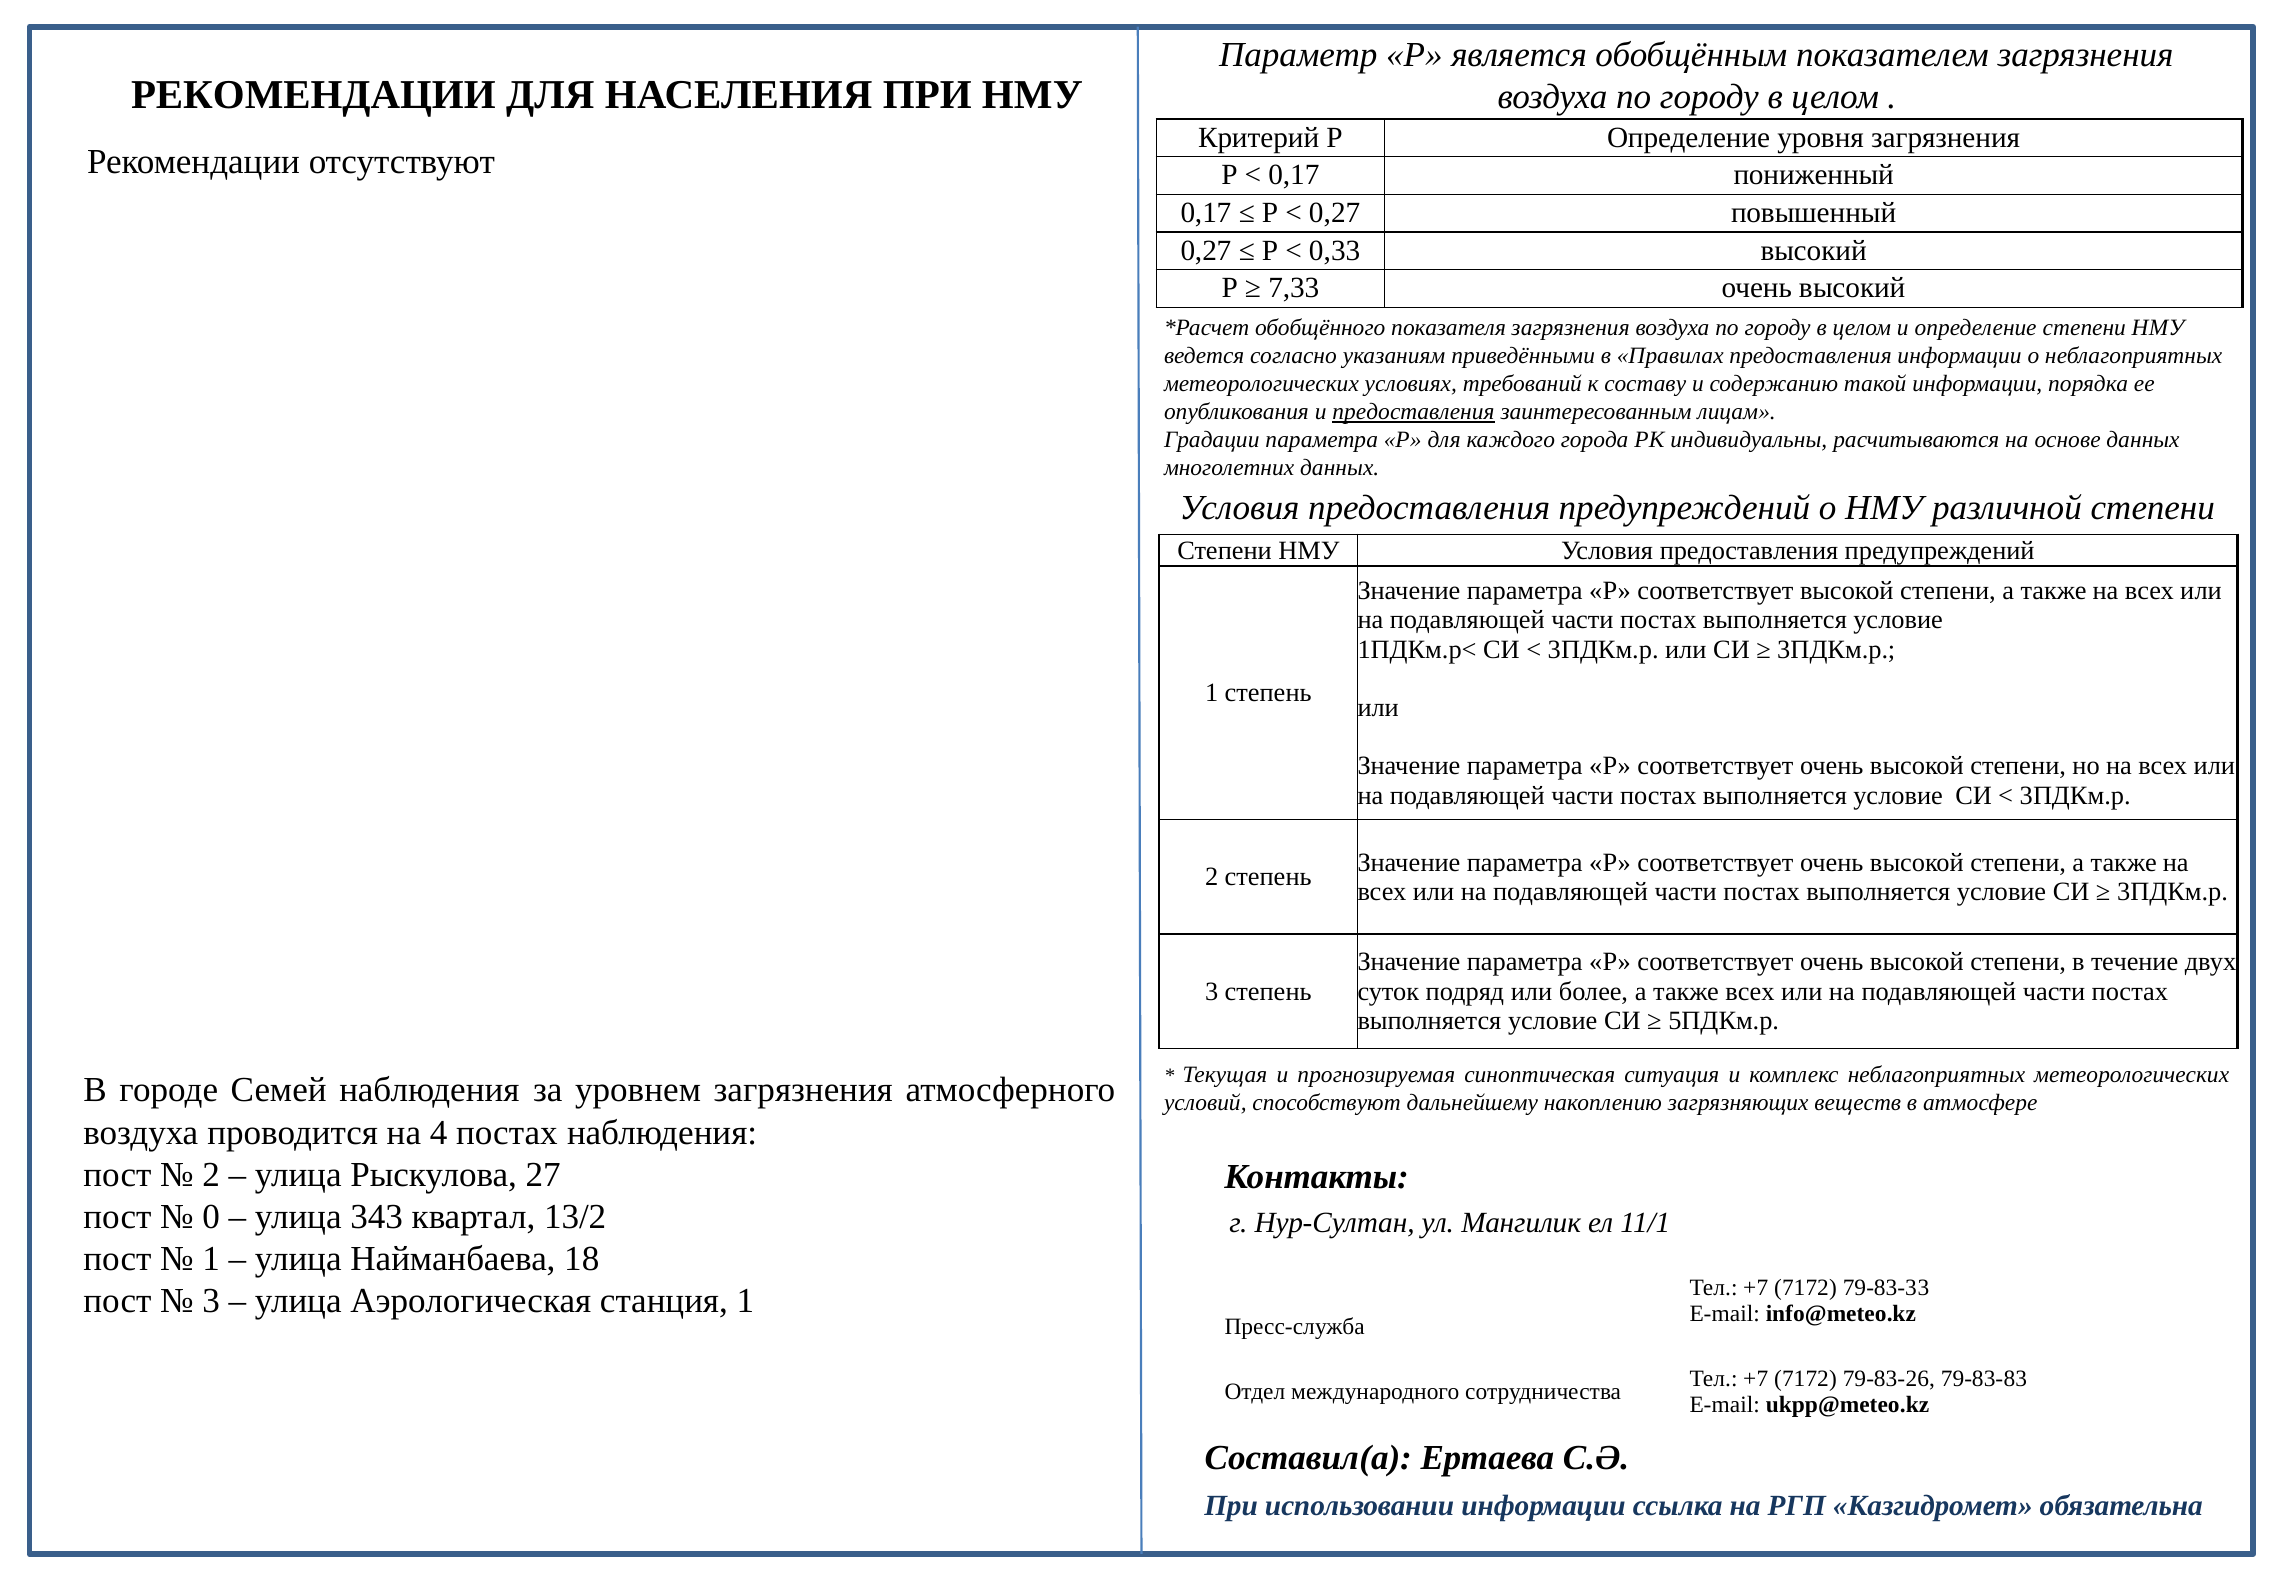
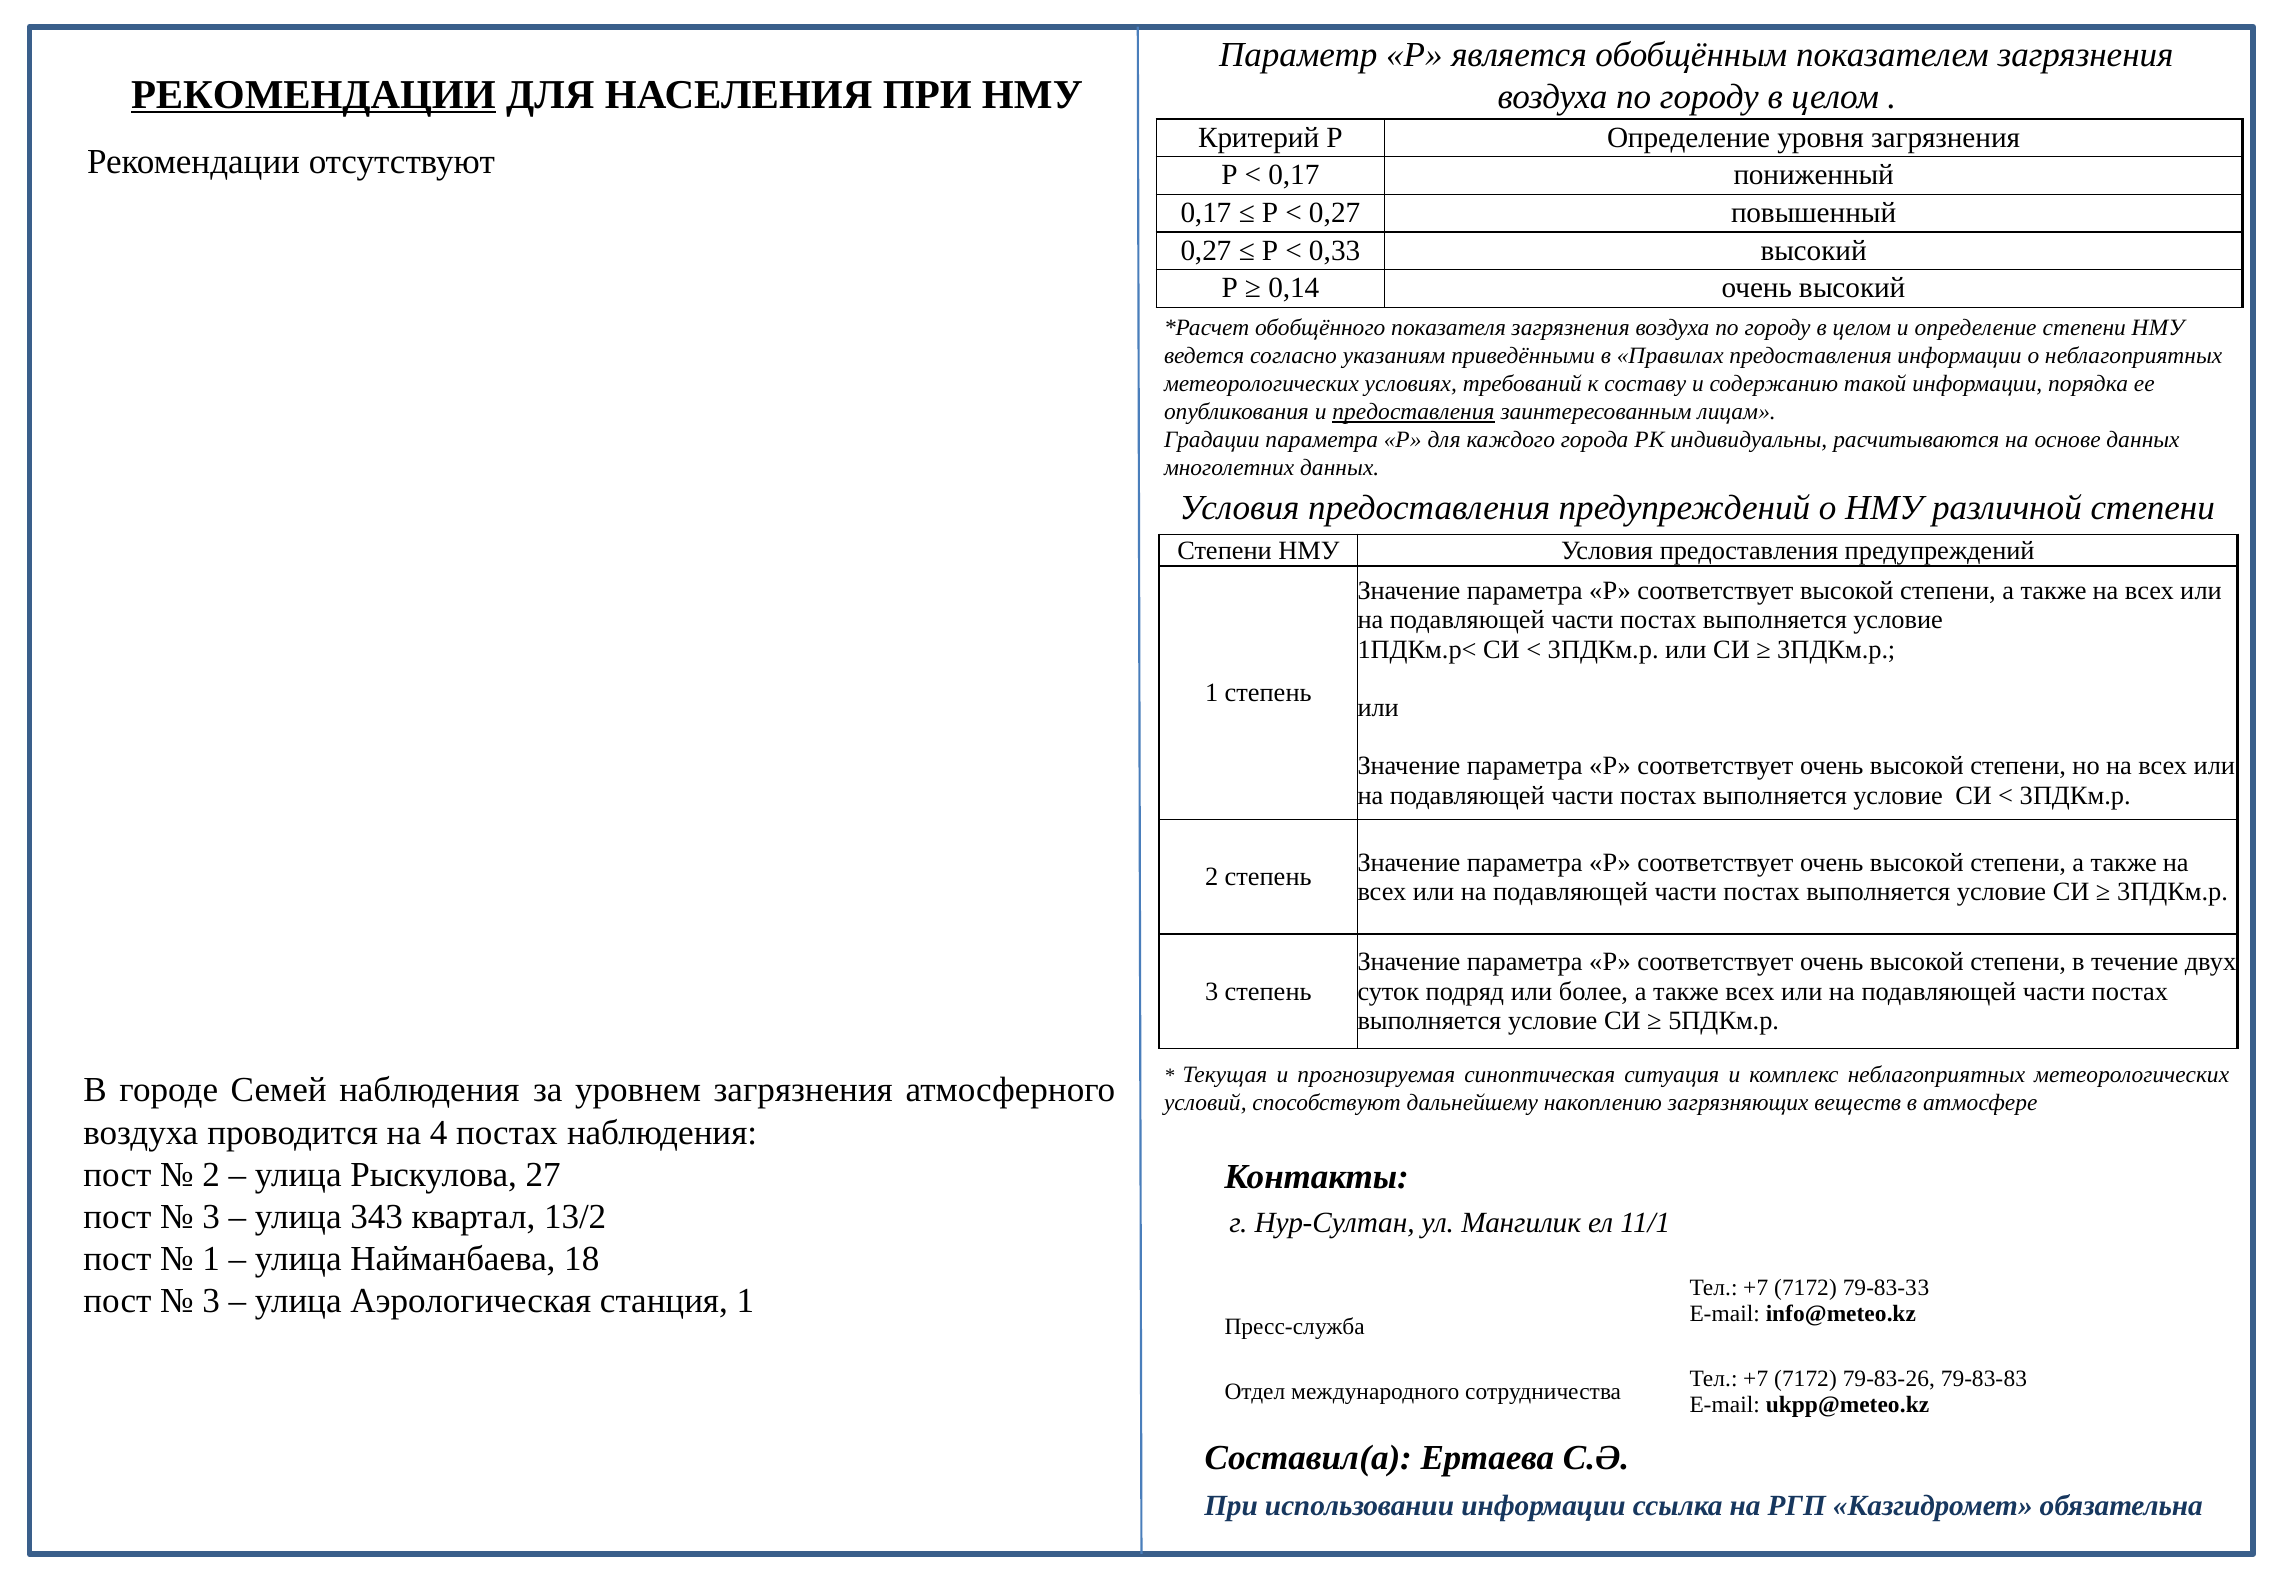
РЕКОМЕНДАЦИИ at (313, 95) underline: none -> present
7,33: 7,33 -> 0,14
0 at (211, 1216): 0 -> 3
